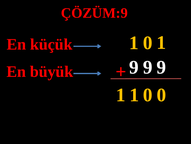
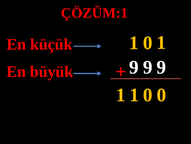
ÇÖZÜM:9: ÇÖZÜM:9 -> ÇÖZÜM:1
